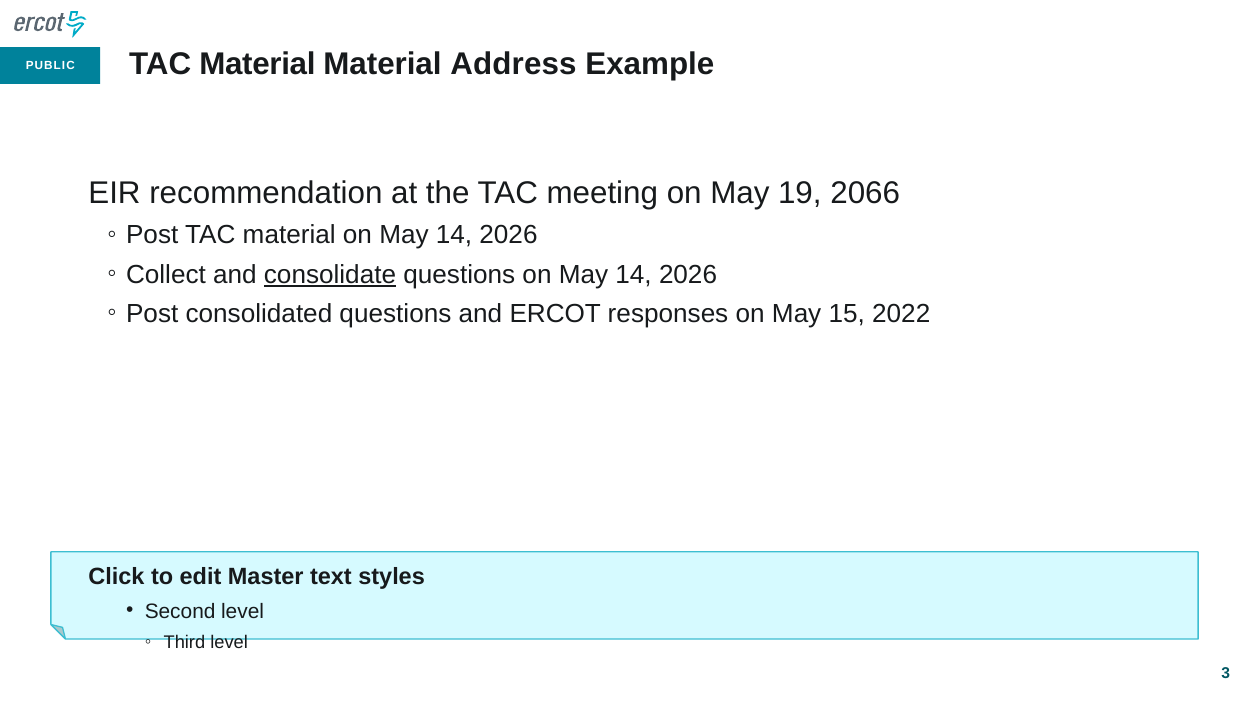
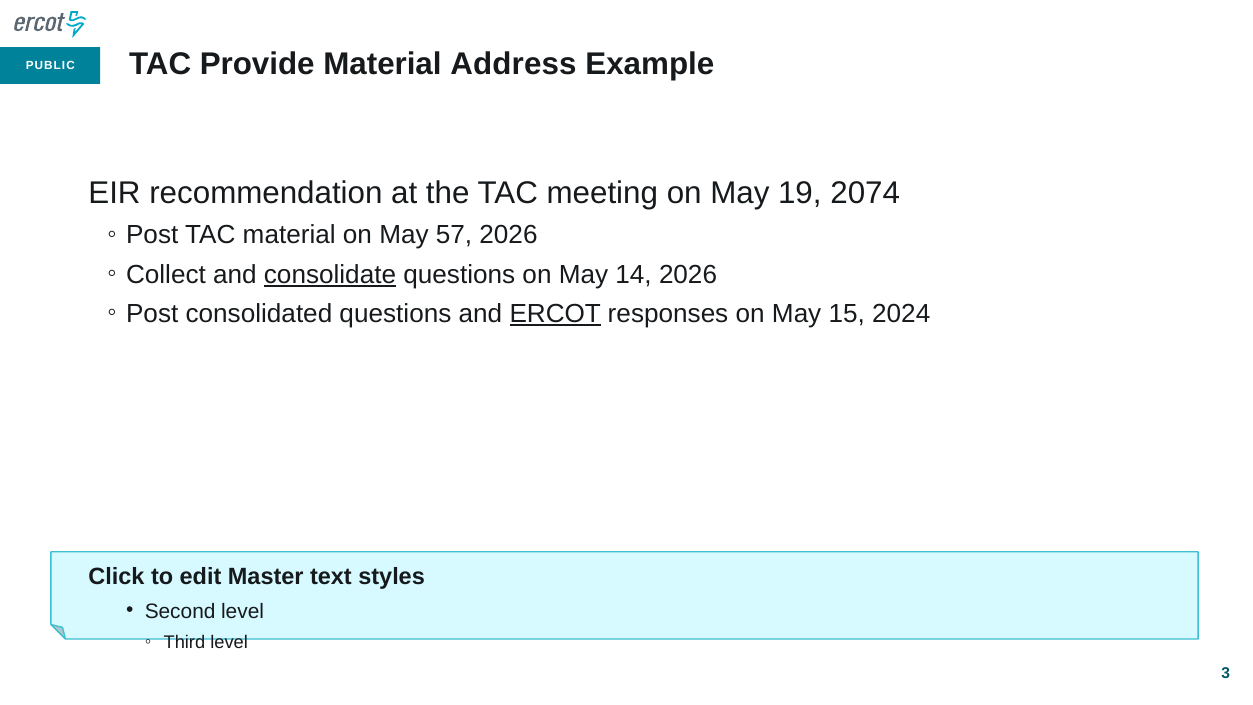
Material at (257, 64): Material -> Provide
2066: 2066 -> 2074
material on May 14: 14 -> 57
ERCOT underline: none -> present
2022: 2022 -> 2024
